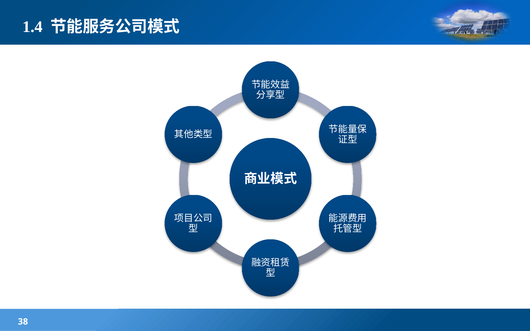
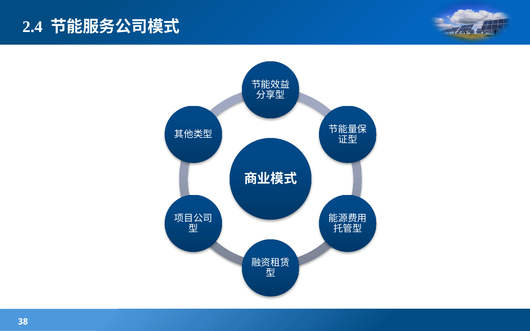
1.4: 1.4 -> 2.4
